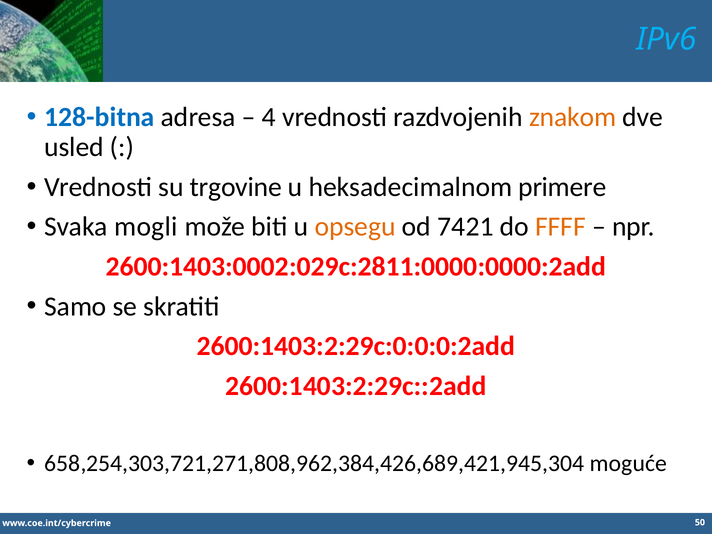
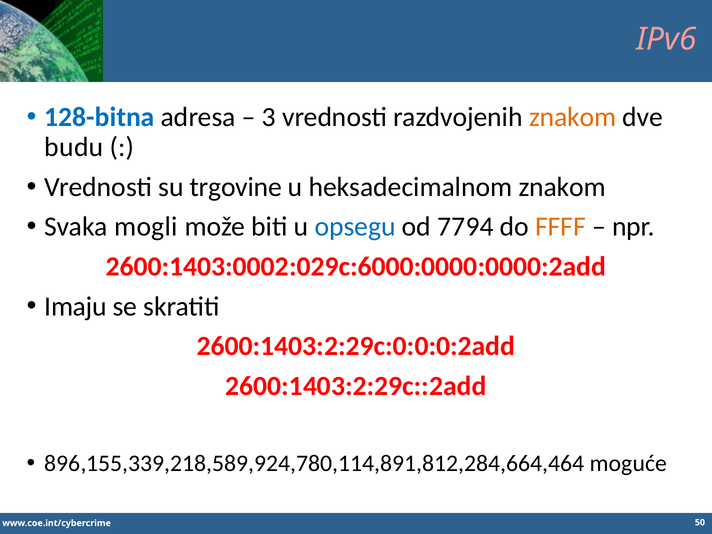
IPv6 colour: light blue -> pink
4: 4 -> 3
usled: usled -> budu
heksadecimalnom primere: primere -> znakom
opsegu colour: orange -> blue
7421: 7421 -> 7794
2600:1403:0002:029c:2811:0000:0000:2add: 2600:1403:0002:029c:2811:0000:0000:2add -> 2600:1403:0002:029c:6000:0000:0000:2add
Samo: Samo -> Imaju
658,254,303,721,271,808,962,384,426,689,421,945,304: 658,254,303,721,271,808,962,384,426,689,421,945,304 -> 896,155,339,218,589,924,780,114,891,812,284,664,464
